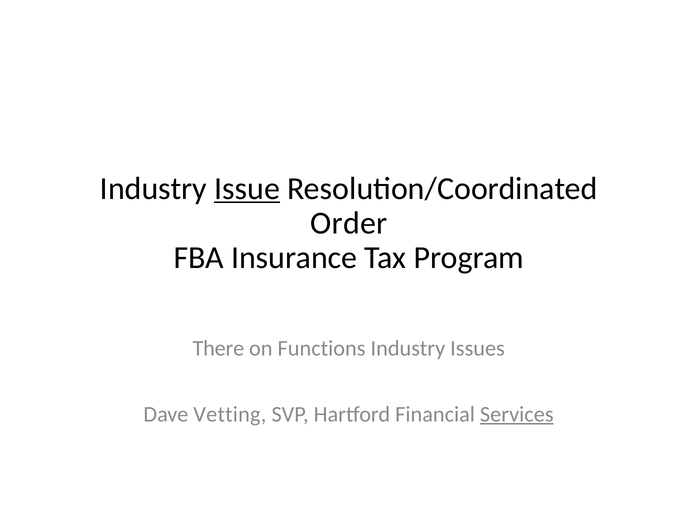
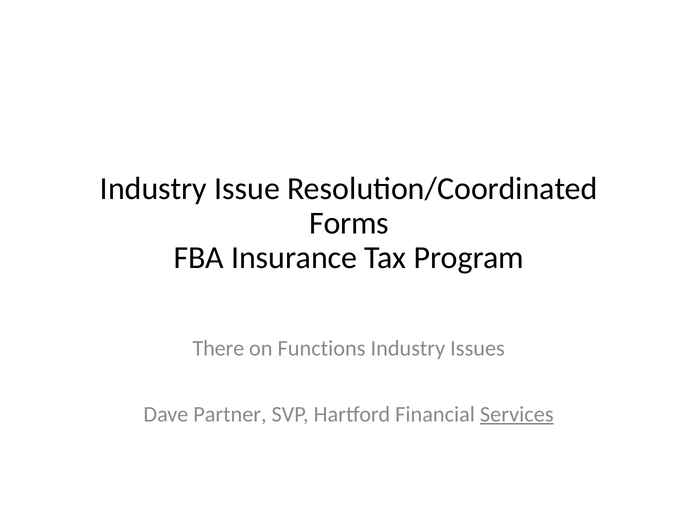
Issue underline: present -> none
Order: Order -> Forms
Vetting: Vetting -> Partner
